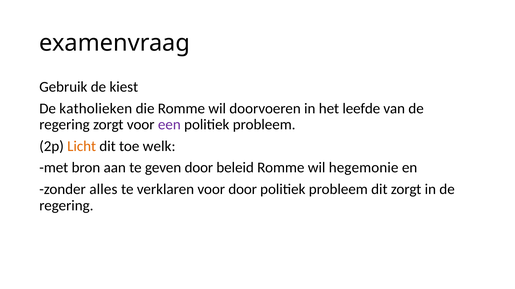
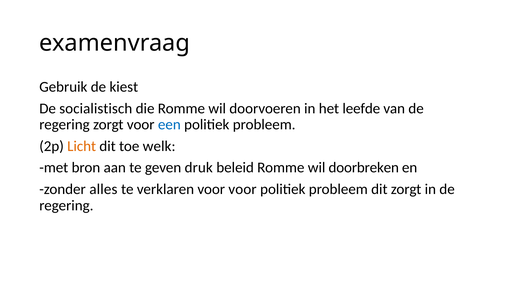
katholieken: katholieken -> socialistisch
een colour: purple -> blue
geven door: door -> druk
hegemonie: hegemonie -> doorbreken
voor door: door -> voor
